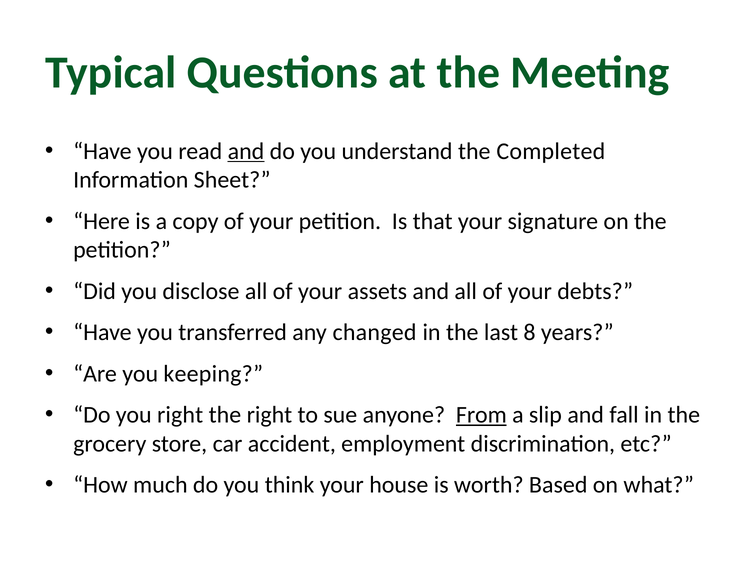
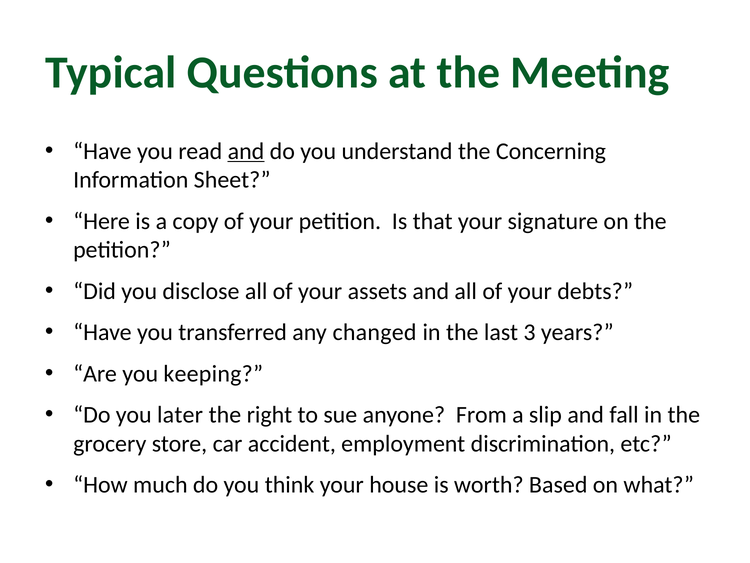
Completed: Completed -> Concerning
8: 8 -> 3
you right: right -> later
From underline: present -> none
